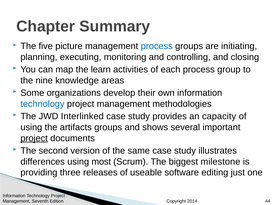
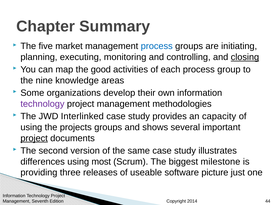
picture: picture -> market
closing underline: none -> present
learn: learn -> good
technology at (42, 104) colour: blue -> purple
artifacts: artifacts -> projects
editing: editing -> picture
